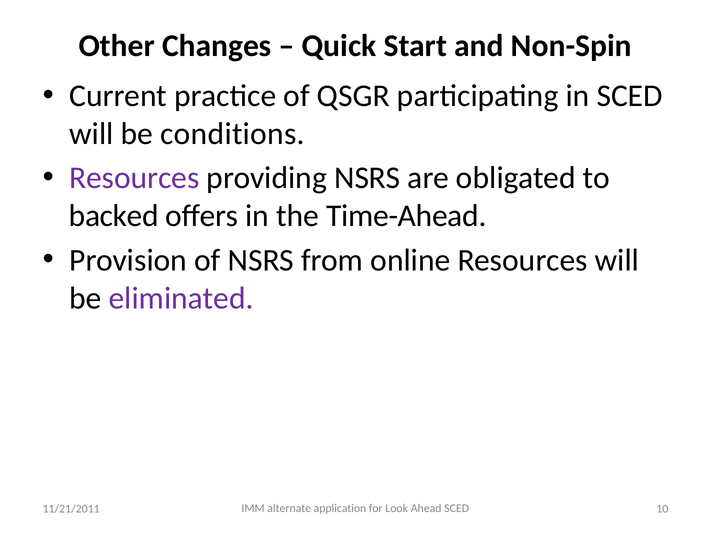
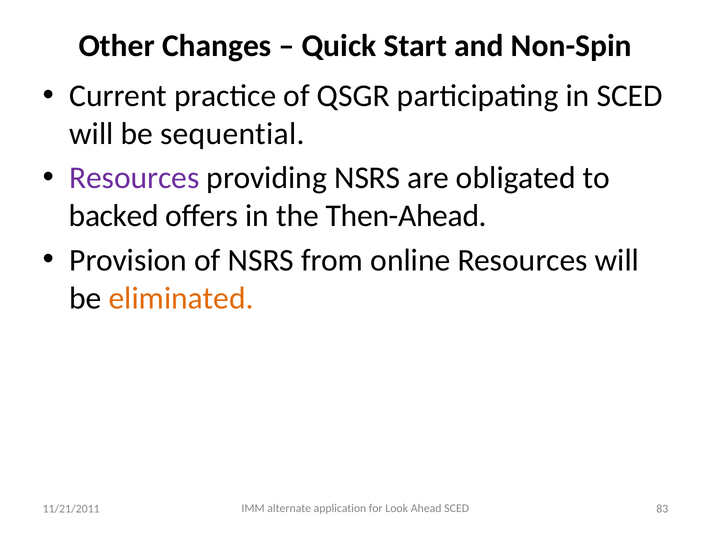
conditions: conditions -> sequential
Time-Ahead: Time-Ahead -> Then-Ahead
eliminated colour: purple -> orange
10: 10 -> 83
